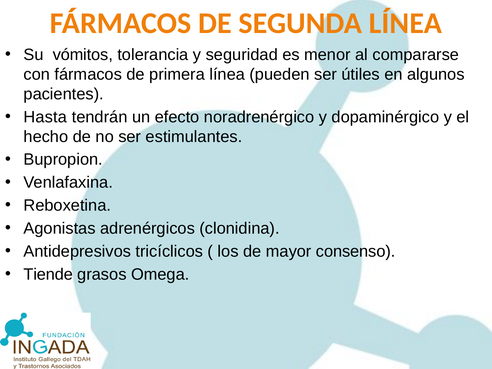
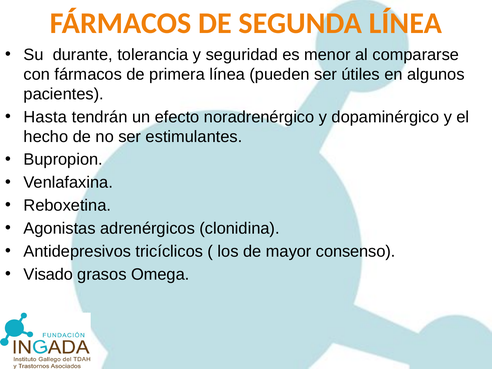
vómitos: vómitos -> durante
Tiende: Tiende -> Visado
